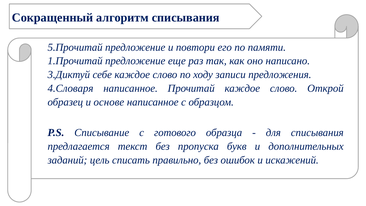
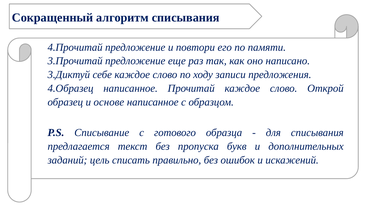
5.Прочитай: 5.Прочитай -> 4.Прочитай
1.Прочитай: 1.Прочитай -> 3.Прочитай
4.Словаря: 4.Словаря -> 4.Образец
